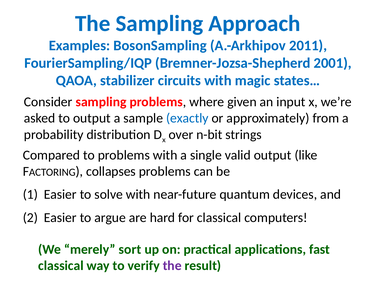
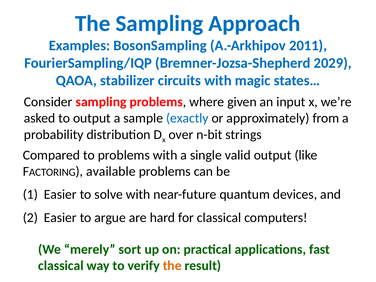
2001: 2001 -> 2029
collapses: collapses -> available
the at (172, 266) colour: purple -> orange
